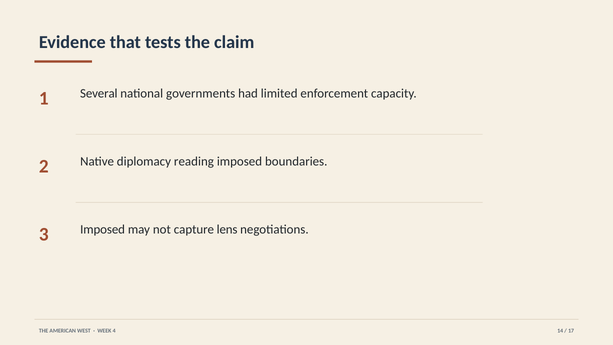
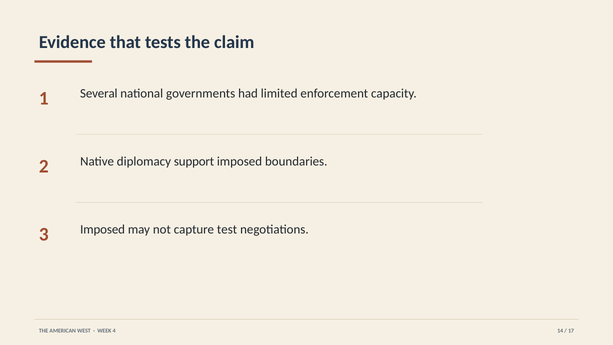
reading: reading -> support
lens: lens -> test
